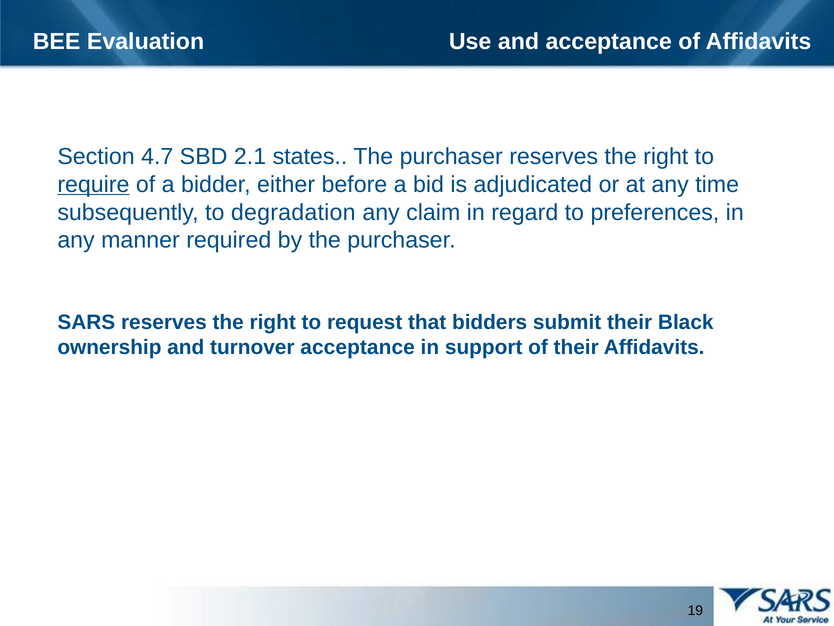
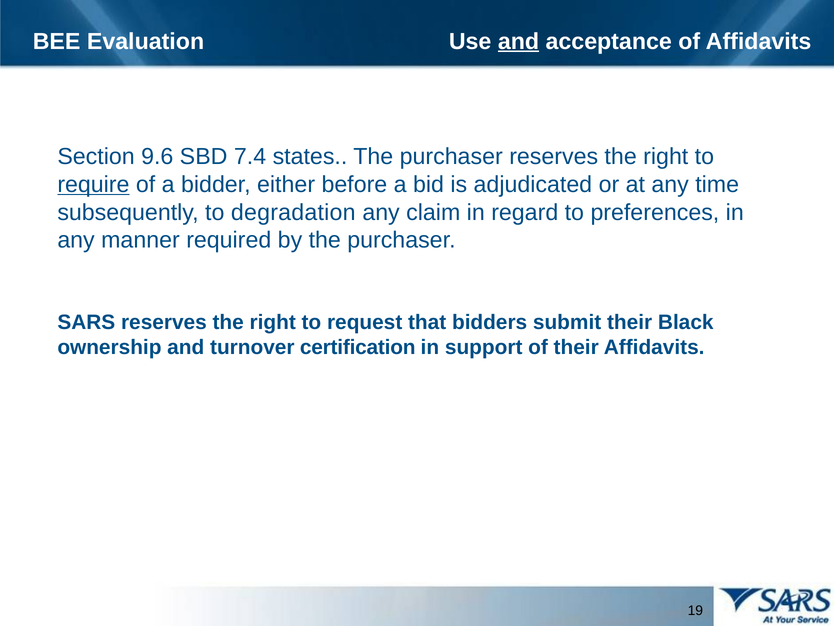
and at (518, 41) underline: none -> present
4.7: 4.7 -> 9.6
2.1: 2.1 -> 7.4
turnover acceptance: acceptance -> certification
